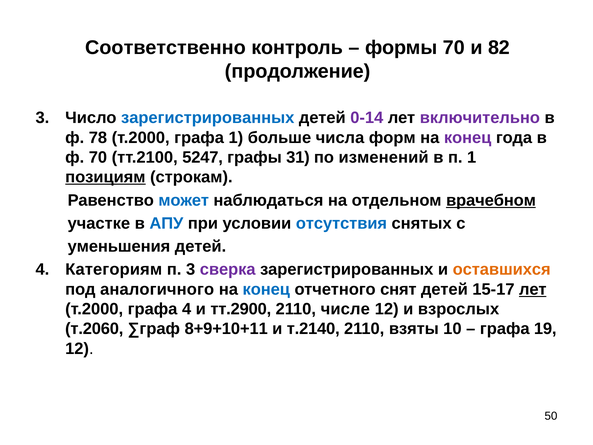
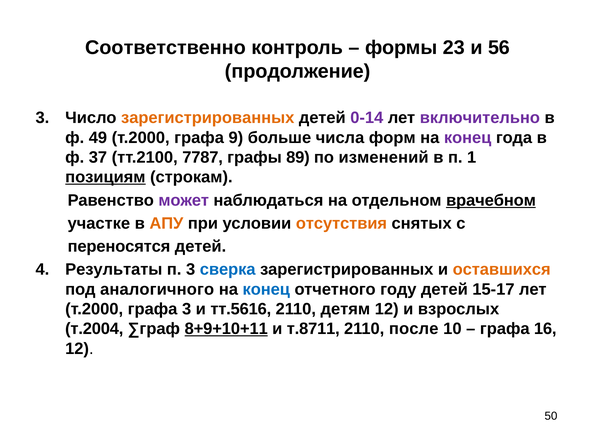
формы 70: 70 -> 23
82: 82 -> 56
зарегистрированных at (208, 118) colour: blue -> orange
78: 78 -> 49
графа 1: 1 -> 9
ф 70: 70 -> 37
5247: 5247 -> 7787
31: 31 -> 89
может colour: blue -> purple
АПУ colour: blue -> orange
отсутствия colour: blue -> orange
уменьшения: уменьшения -> переносятся
Категориям: Категориям -> Результаты
сверка colour: purple -> blue
снят: снят -> году
лет at (533, 289) underline: present -> none
графа 4: 4 -> 3
тт.2900: тт.2900 -> тт.5616
числе: числе -> детям
т.2060: т.2060 -> т.2004
8+9+10+11 underline: none -> present
т.2140: т.2140 -> т.8711
взяты: взяты -> после
19: 19 -> 16
